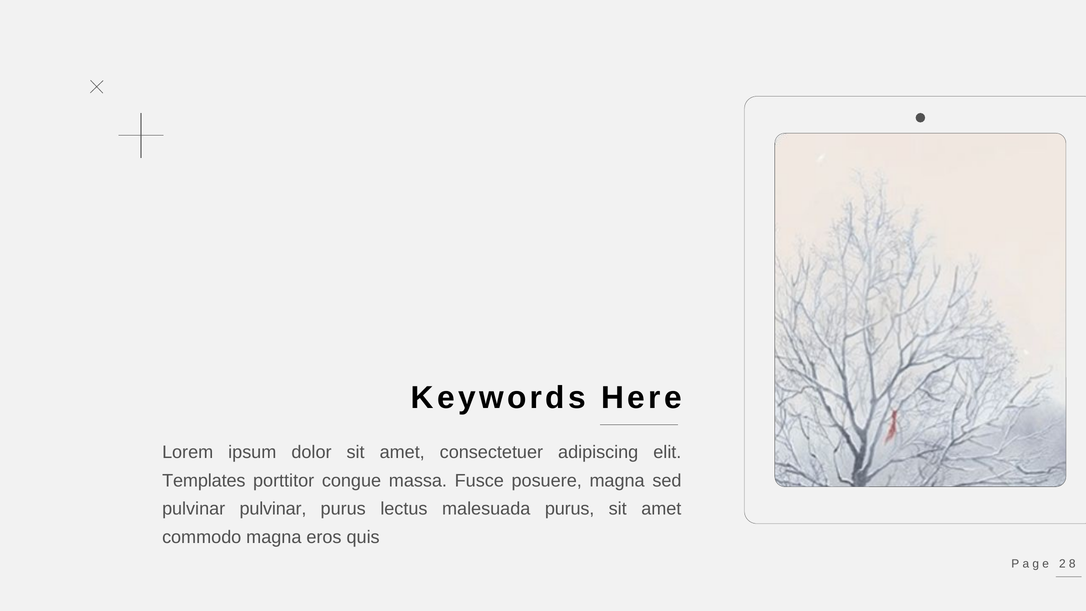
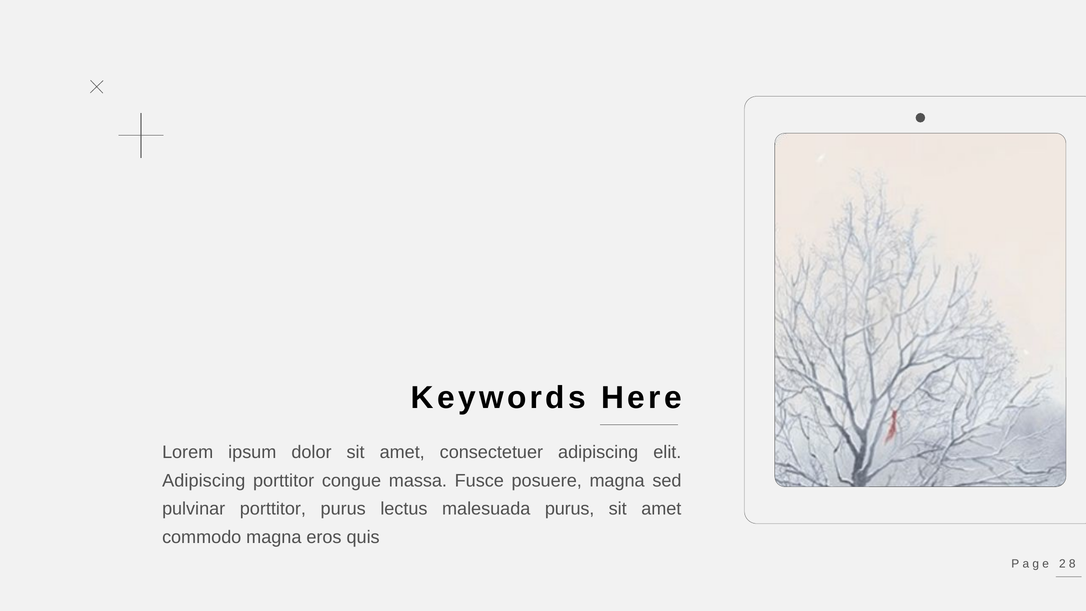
Templates at (204, 481): Templates -> Adipiscing
pulvinar pulvinar: pulvinar -> porttitor
